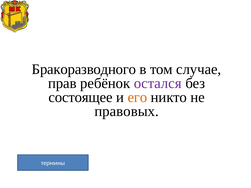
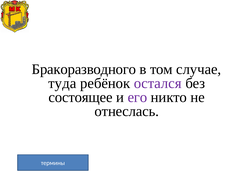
прав: прав -> туда
его colour: orange -> purple
правовых: правовых -> отнеслась
